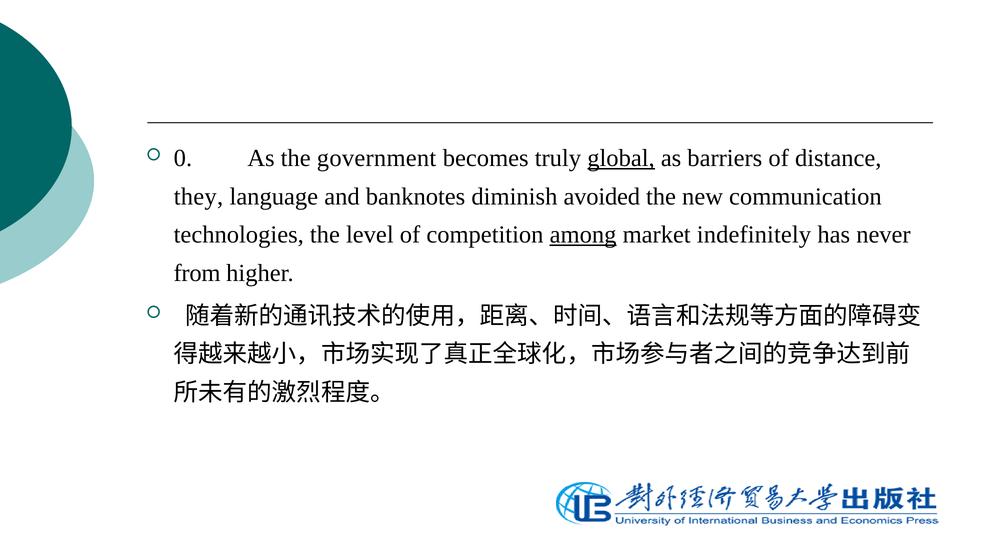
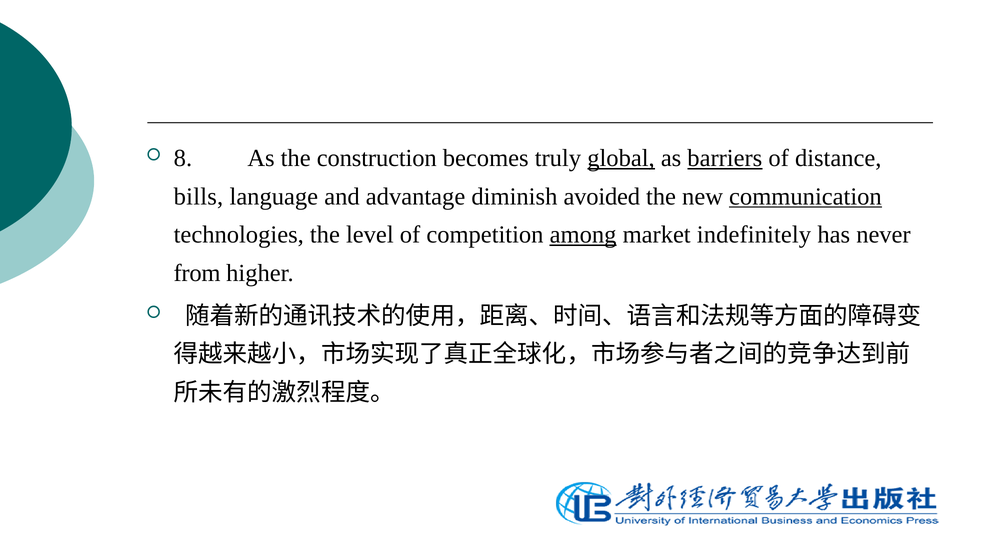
0: 0 -> 8
government: government -> construction
barriers underline: none -> present
they: they -> bills
banknotes: banknotes -> advantage
communication underline: none -> present
